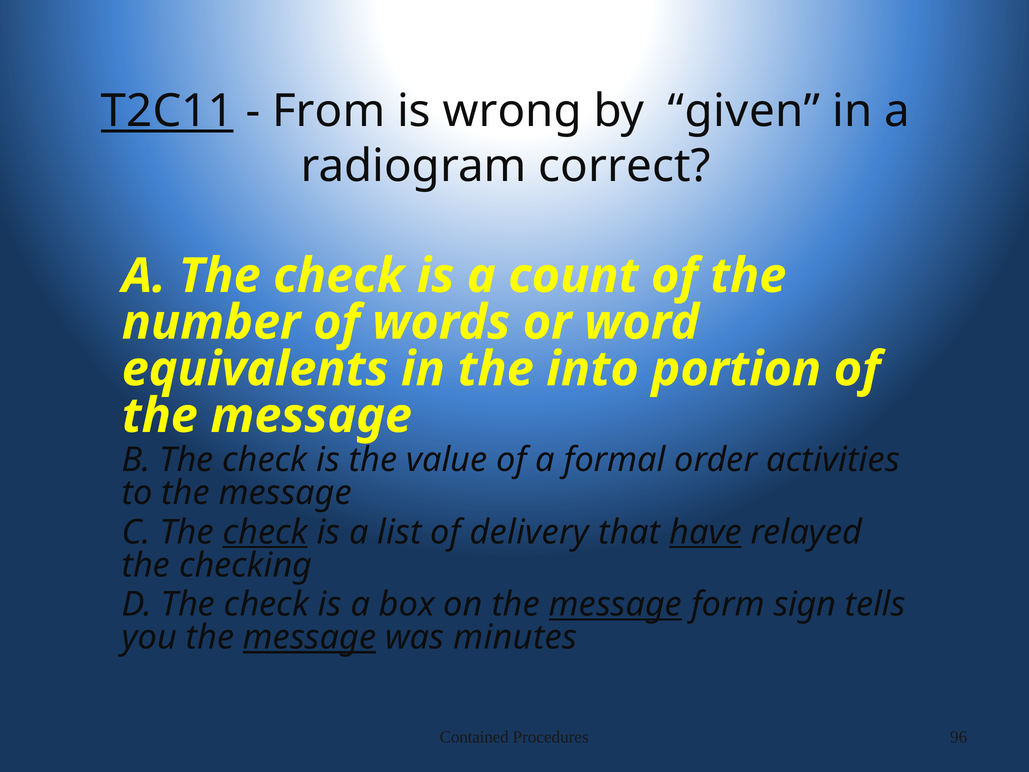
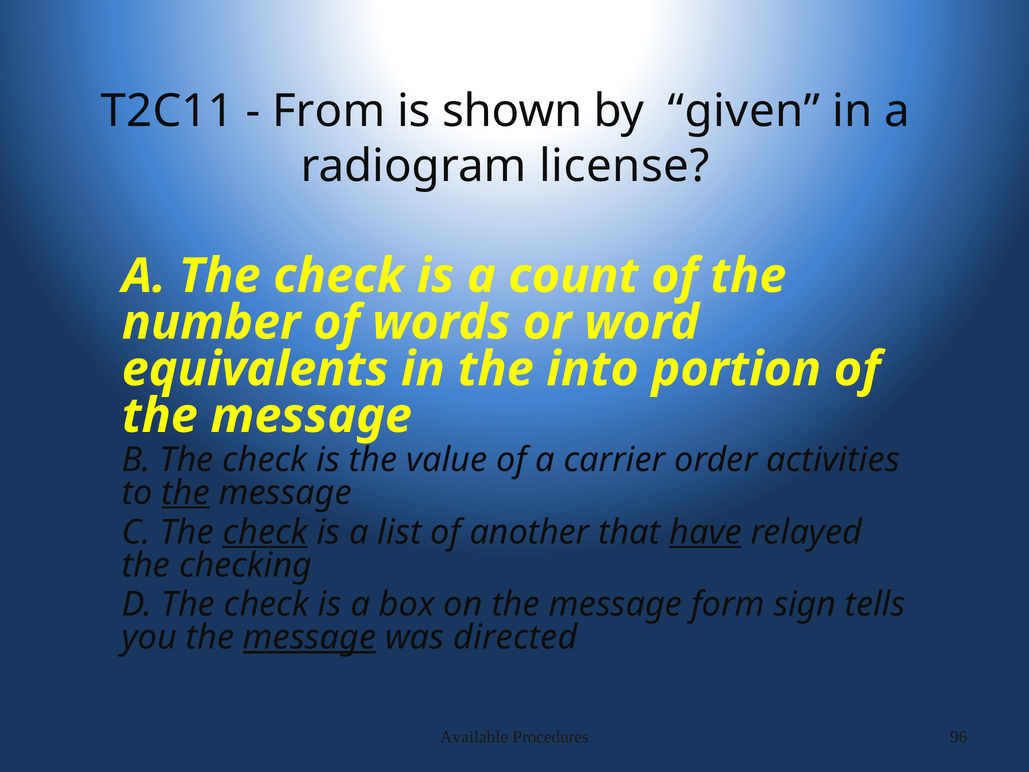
T2C11 underline: present -> none
wrong: wrong -> shown
correct: correct -> license
formal: formal -> carrier
the at (186, 493) underline: none -> present
delivery: delivery -> another
message at (615, 604) underline: present -> none
minutes: minutes -> directed
Contained: Contained -> Available
